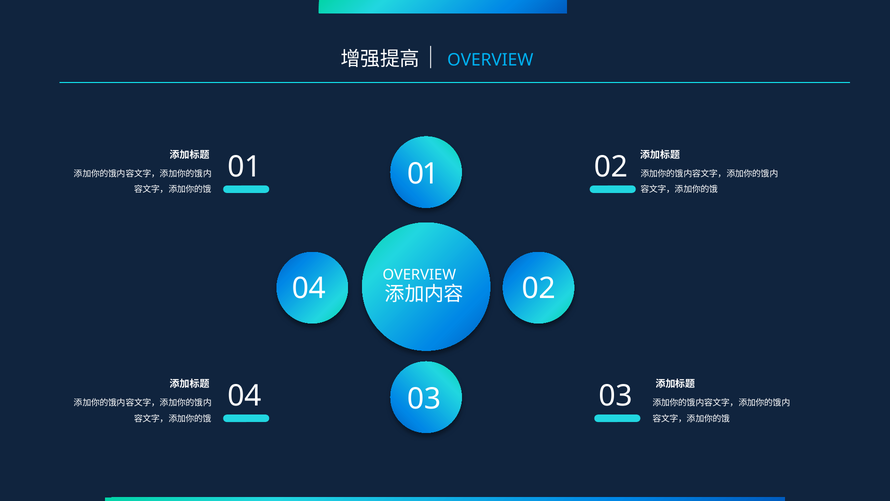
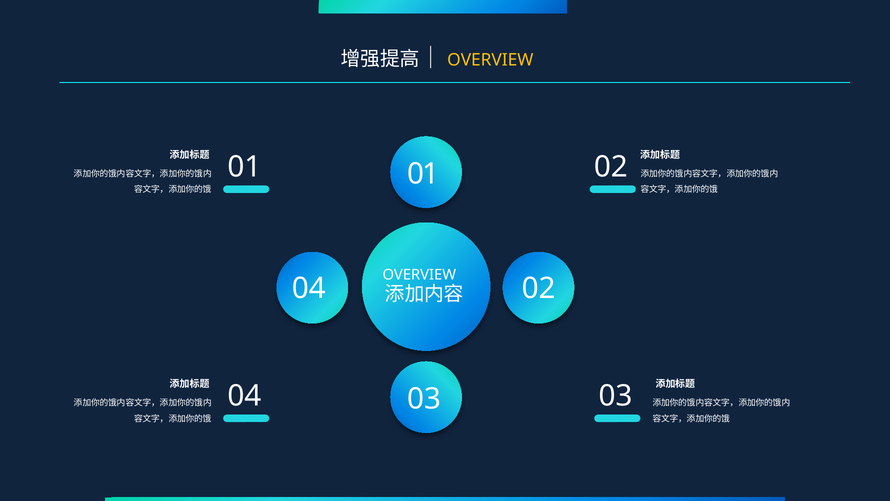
OVERVIEW at (490, 60) colour: light blue -> yellow
